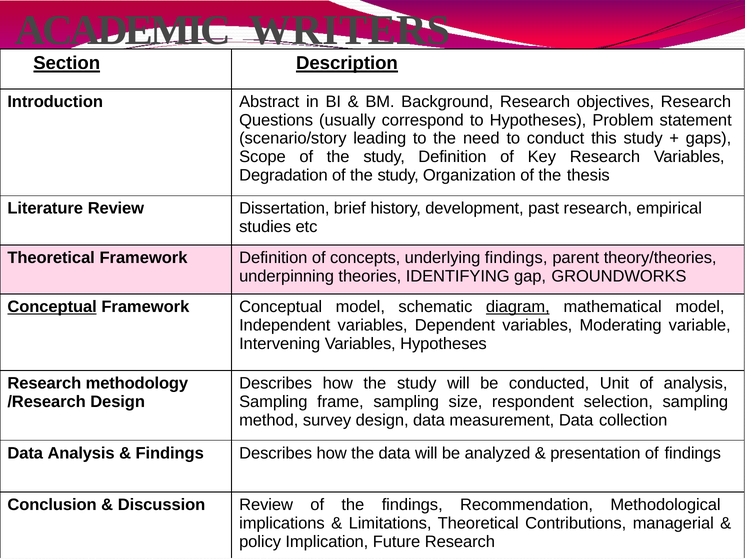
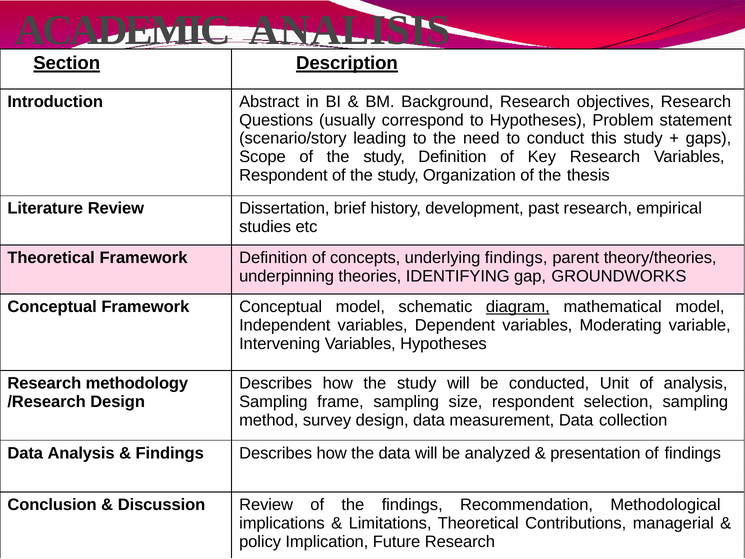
WRITERS: WRITERS -> ANALISIS
Degradation at (283, 175): Degradation -> Respondent
Conceptual at (52, 307) underline: present -> none
